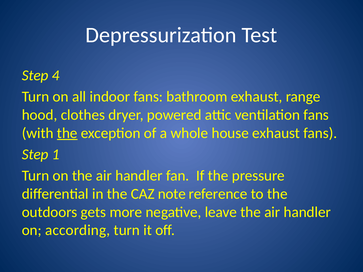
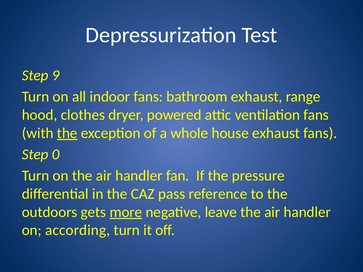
4: 4 -> 9
1: 1 -> 0
note: note -> pass
more underline: none -> present
